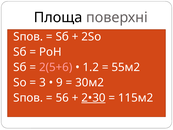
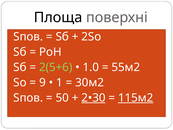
2(5+6 colour: pink -> light green
1.2: 1.2 -> 1.0
3: 3 -> 9
9: 9 -> 1
56: 56 -> 50
115м2 underline: none -> present
